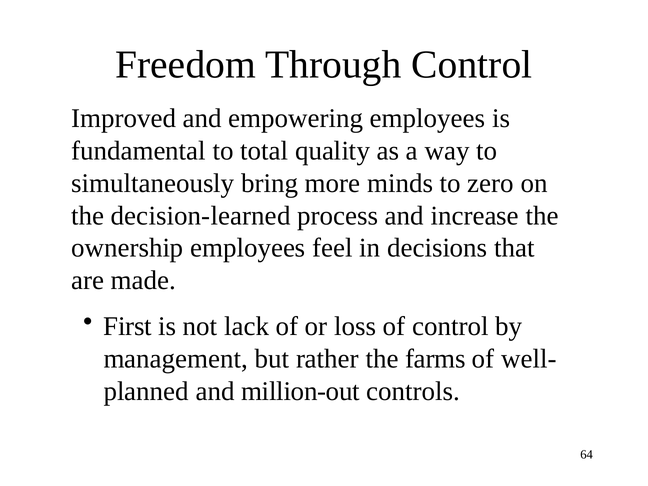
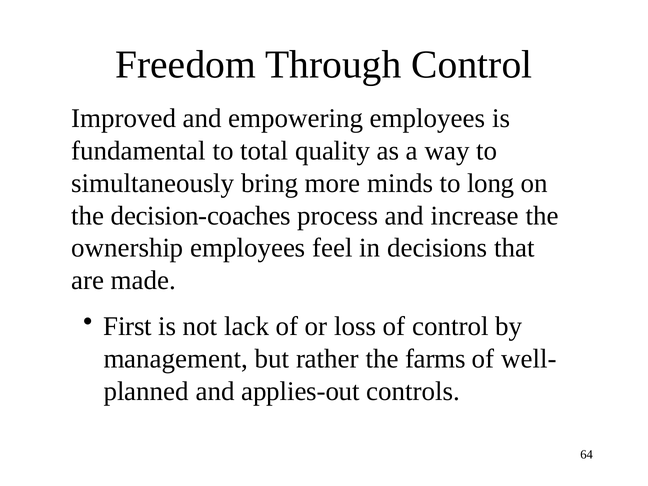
zero: zero -> long
decision-learned: decision-learned -> decision-coaches
million-out: million-out -> applies-out
